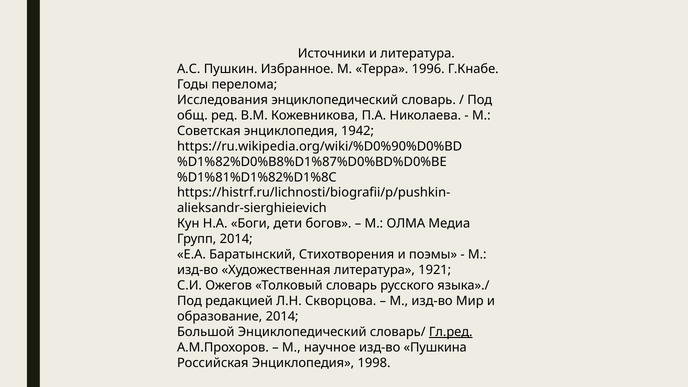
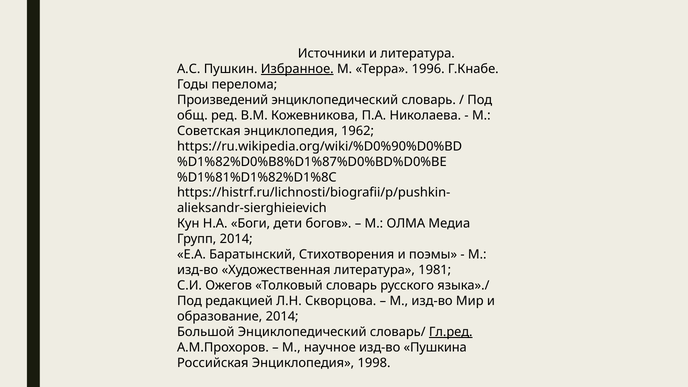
Избранное underline: none -> present
Исследования: Исследования -> Произведений
1942: 1942 -> 1962
1921: 1921 -> 1981
